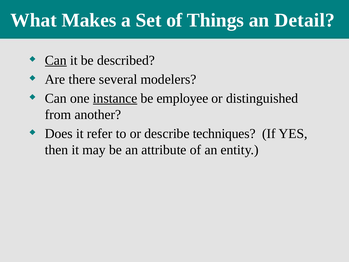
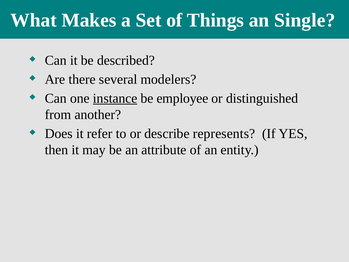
Detail: Detail -> Single
Can at (56, 60) underline: present -> none
techniques: techniques -> represents
